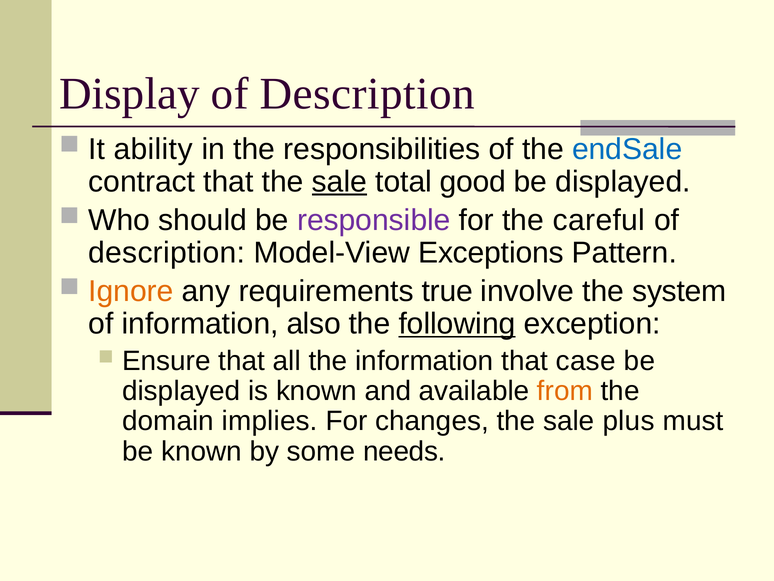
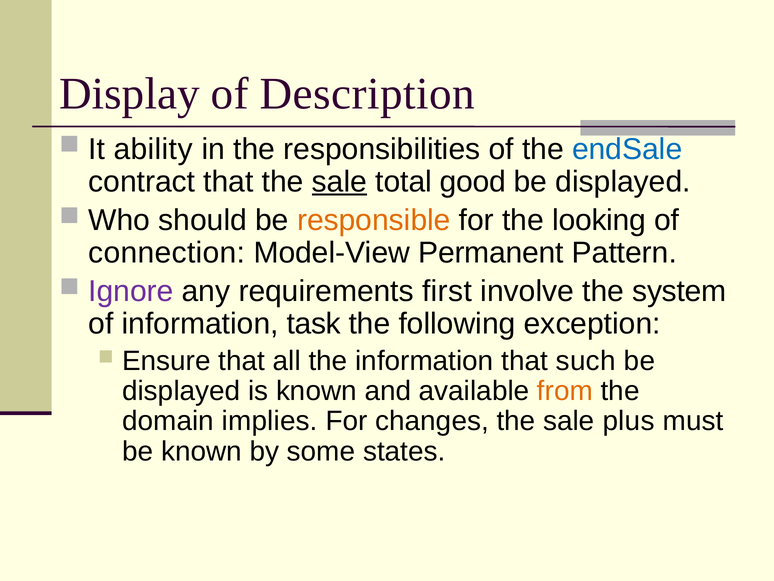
responsible colour: purple -> orange
careful: careful -> looking
description at (167, 253): description -> connection
Exceptions: Exceptions -> Permanent
Ignore colour: orange -> purple
true: true -> first
also: also -> task
following underline: present -> none
case: case -> such
needs: needs -> states
